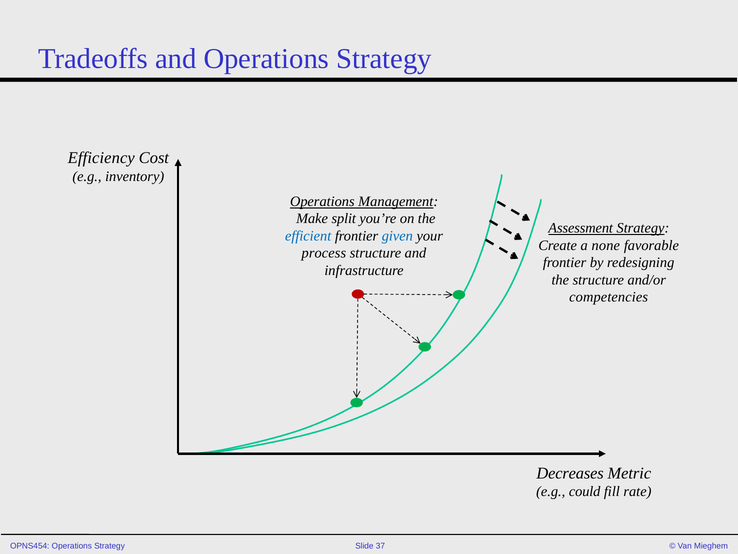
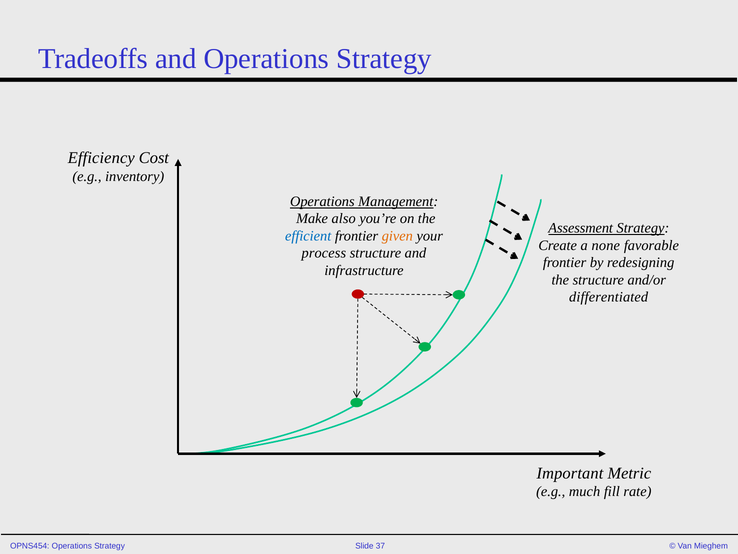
split: split -> also
given colour: blue -> orange
competencies: competencies -> differentiated
Decreases: Decreases -> Important
could: could -> much
